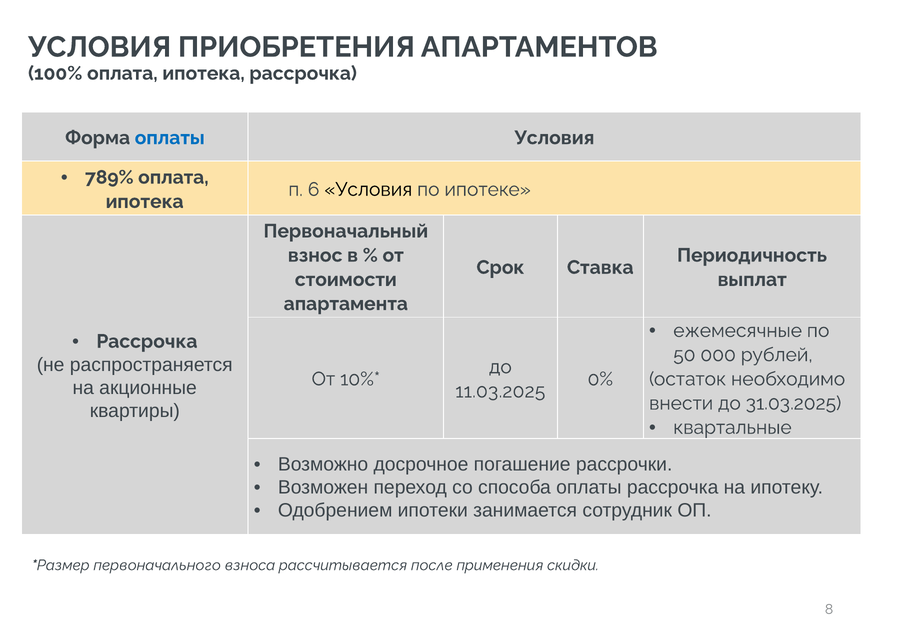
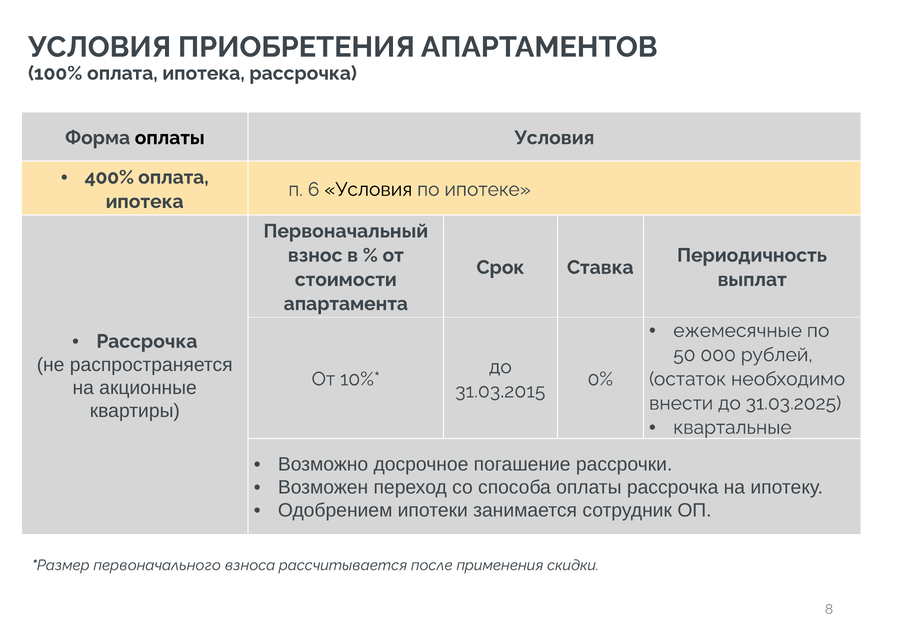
оплаты at (170, 138) colour: blue -> black
789%: 789% -> 400%
11.03.2025: 11.03.2025 -> 31.03.2015
